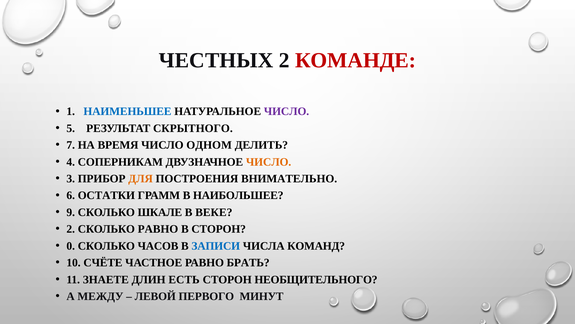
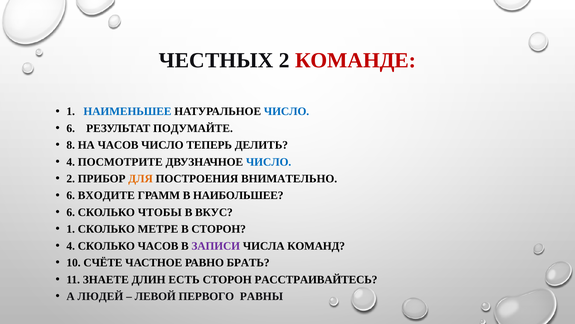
ЧИСЛО at (287, 111) colour: purple -> blue
5 at (71, 128): 5 -> 6
СКРЫТНОГО: СКРЫТНОГО -> ПОДУМАЙТЕ
7: 7 -> 8
НА ВРЕМЯ: ВРЕМЯ -> ЧАСОВ
ОДНОМ: ОДНОМ -> ТЕПЕРЬ
СОПЕРНИКАМ: СОПЕРНИКАМ -> ПОСМОТРИТЕ
ЧИСЛО at (269, 162) colour: orange -> blue
3 at (71, 178): 3 -> 2
ОСТАТКИ: ОСТАТКИ -> ВХОДИТЕ
9 at (71, 212): 9 -> 6
ШКАЛЕ: ШКАЛЕ -> ЧТОБЫ
ВЕКЕ: ВЕКЕ -> ВКУС
2 at (71, 229): 2 -> 1
СКОЛЬКО РАВНО: РАВНО -> МЕТРЕ
0 at (71, 246): 0 -> 4
ЗАПИСИ colour: blue -> purple
НЕОБЩИТЕЛЬНОГО: НЕОБЩИТЕЛЬНОГО -> РАССТРАИВАЙТЕСЬ
МЕЖДУ: МЕЖДУ -> ЛЮДЕЙ
МИНУТ: МИНУТ -> РАВНЫ
